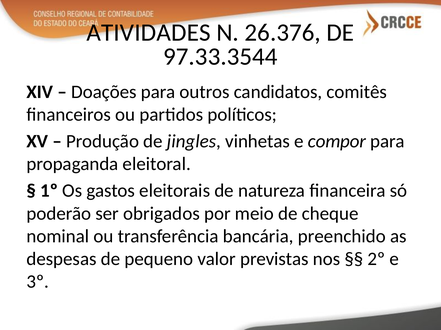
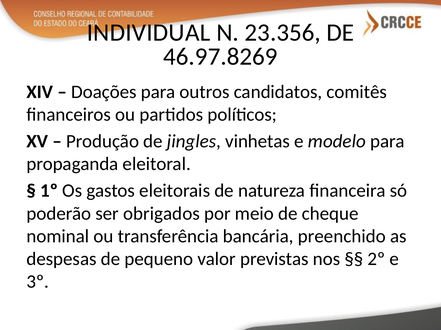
ATIVIDADES: ATIVIDADES -> INDIVIDUAL
26.376: 26.376 -> 23.356
97.33.3544: 97.33.3544 -> 46.97.8269
compor: compor -> modelo
